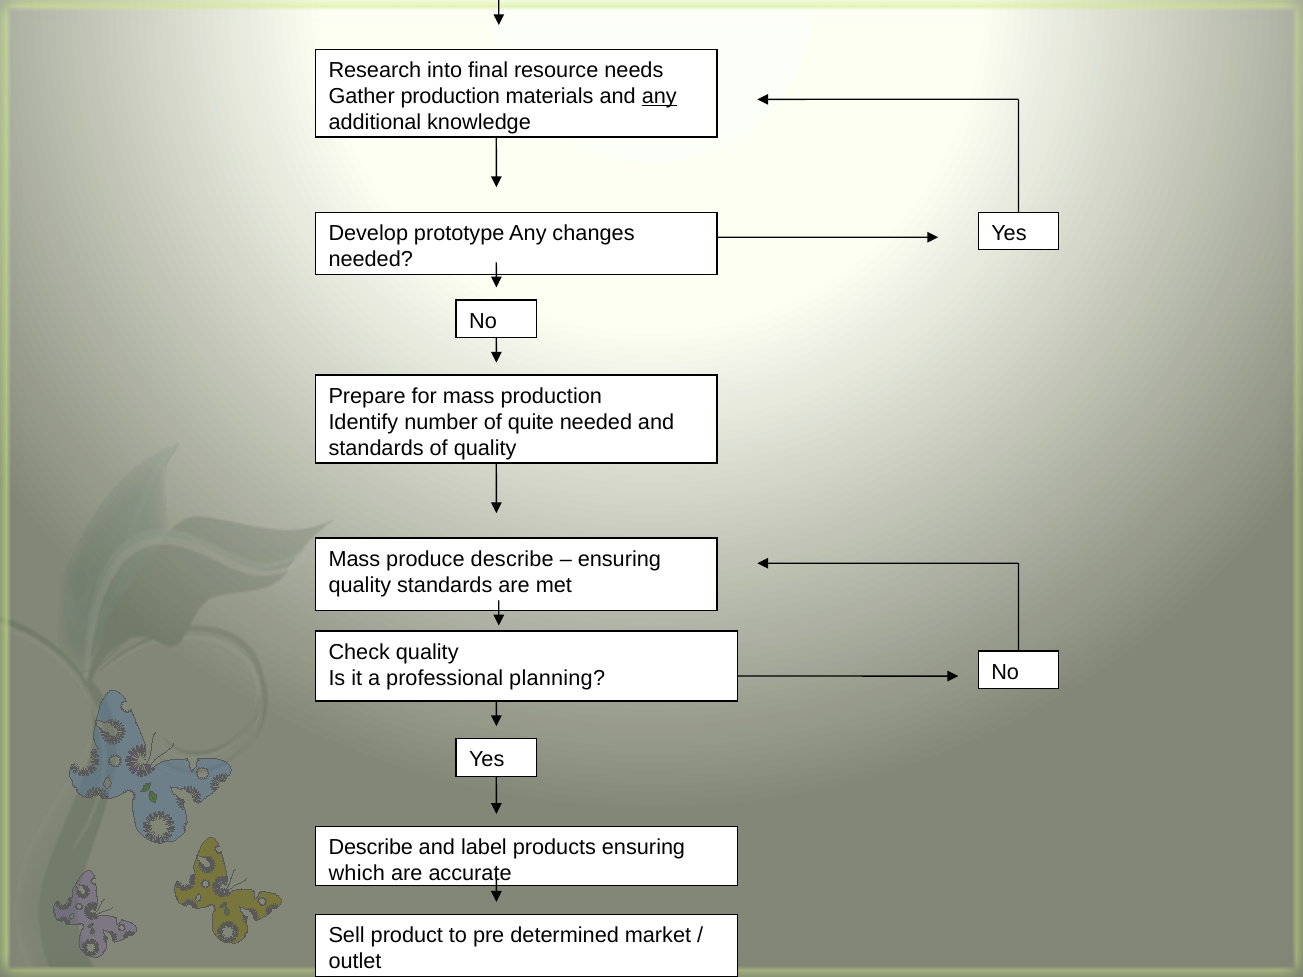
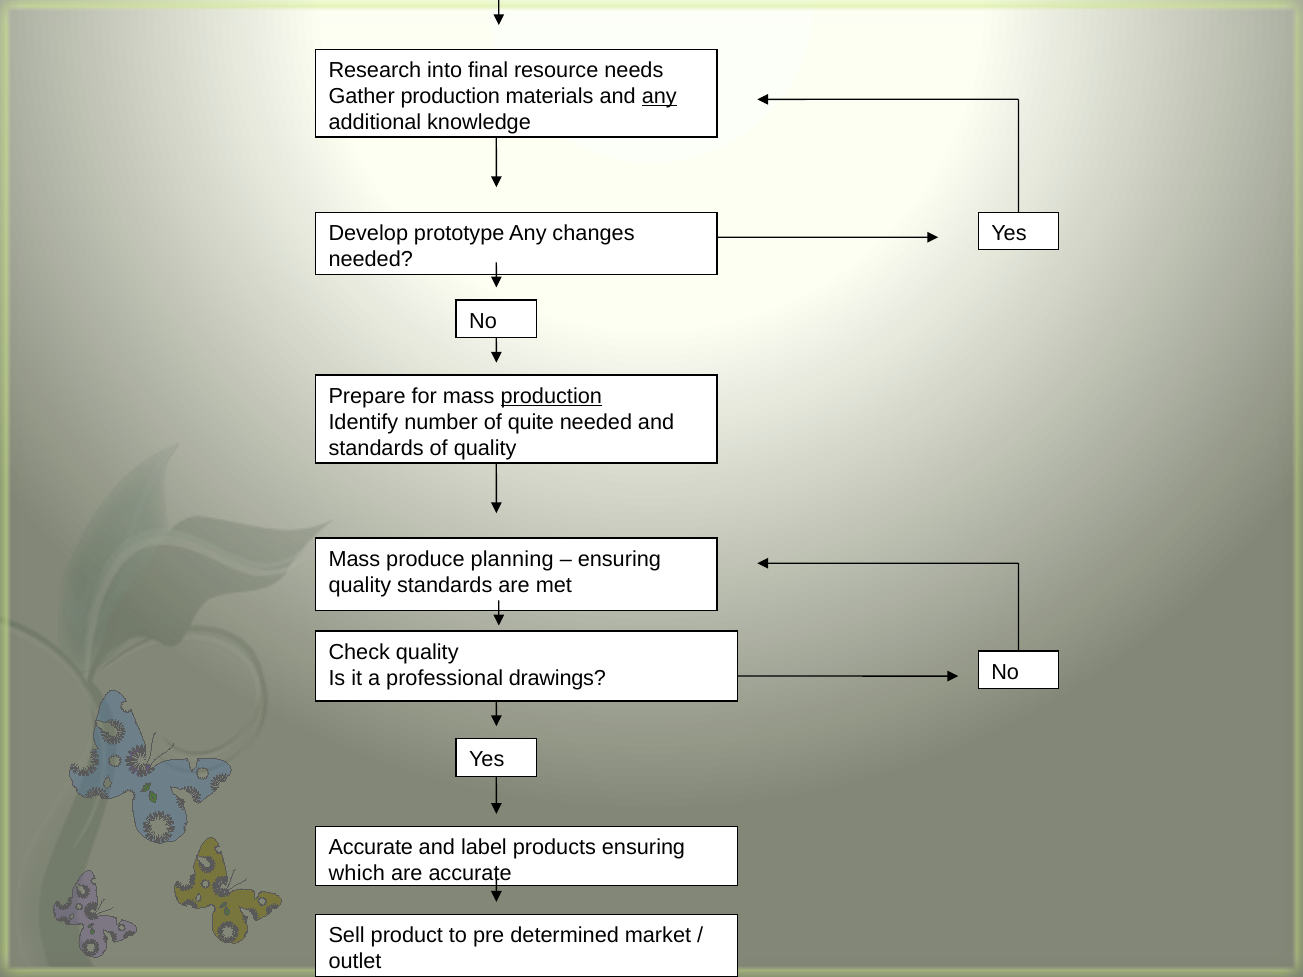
production at (551, 396) underline: none -> present
produce describe: describe -> planning
planning: planning -> drawings
Describe at (371, 848): Describe -> Accurate
